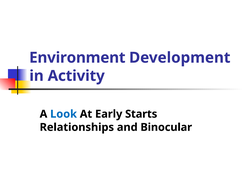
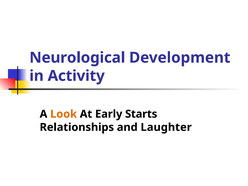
Environment: Environment -> Neurological
Look colour: blue -> orange
Binocular: Binocular -> Laughter
